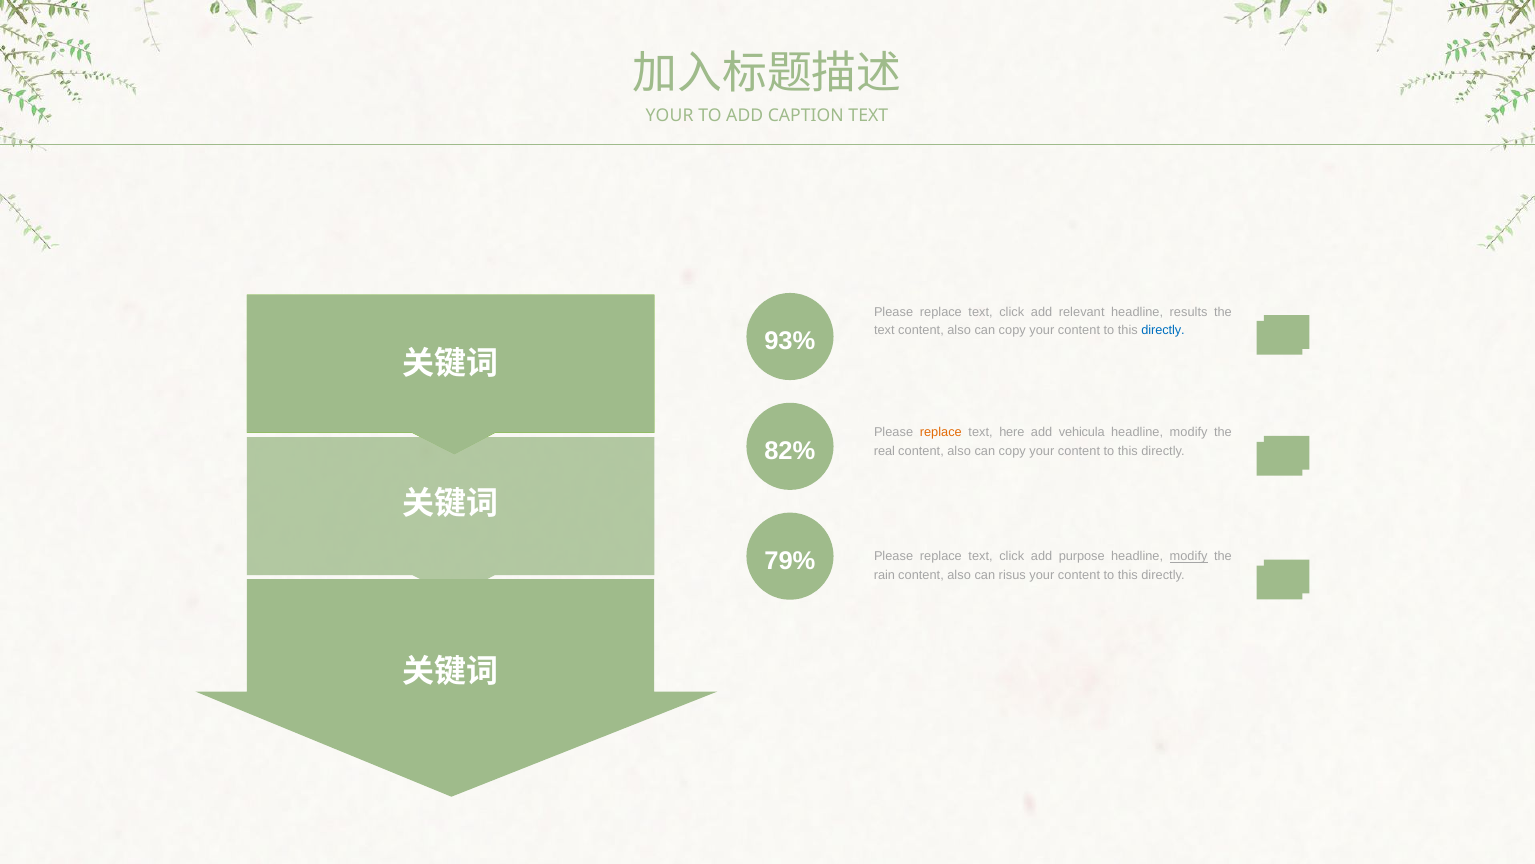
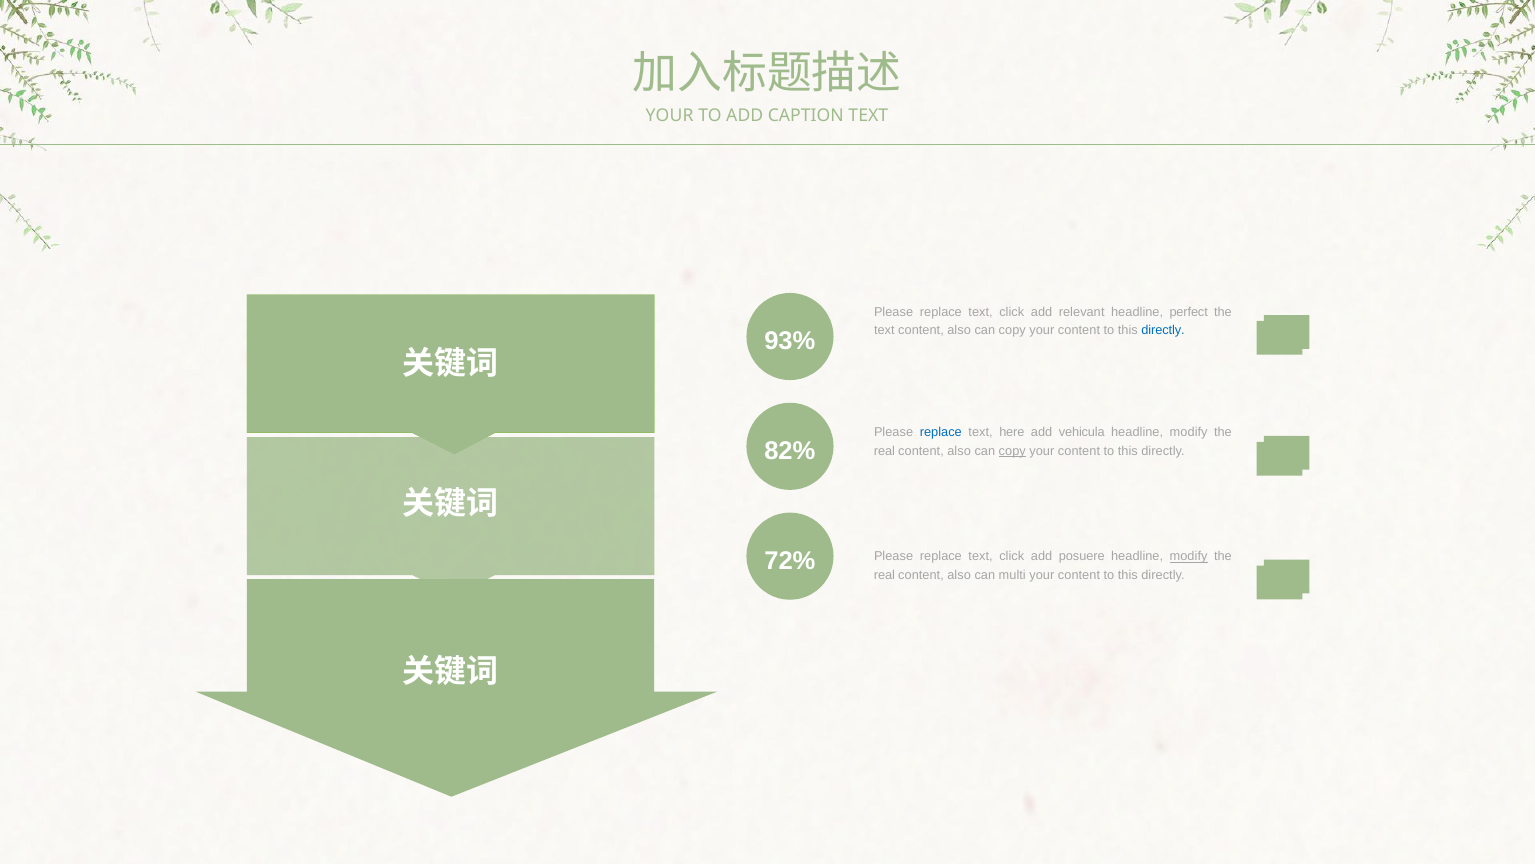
results: results -> perfect
replace at (941, 433) colour: orange -> blue
copy at (1012, 451) underline: none -> present
79%: 79% -> 72%
purpose: purpose -> posuere
rain at (884, 575): rain -> real
risus: risus -> multi
